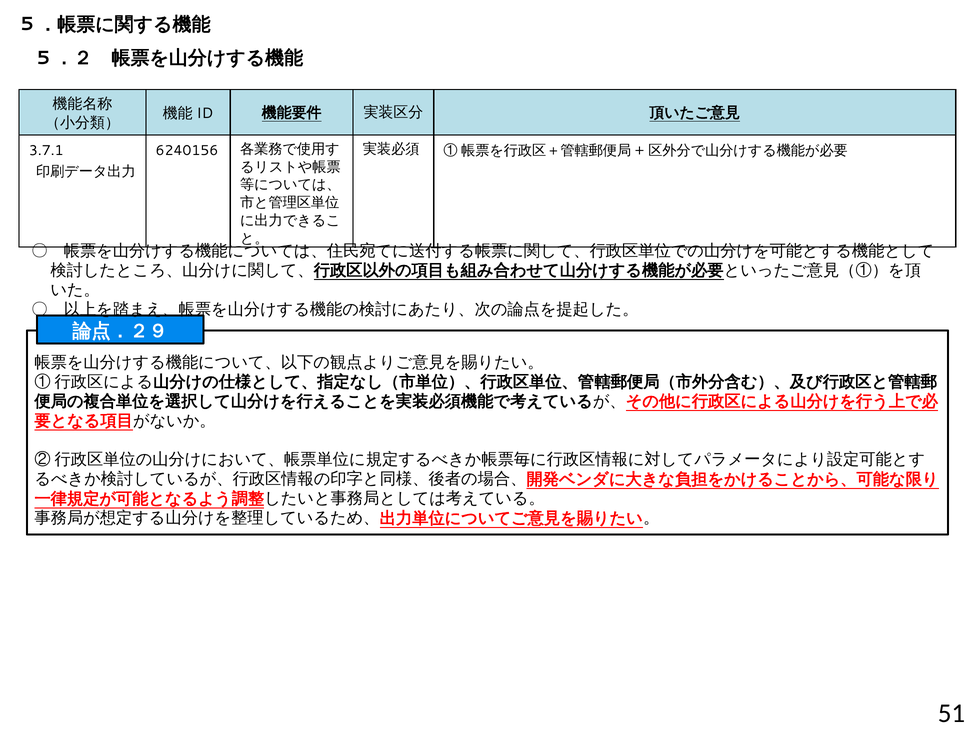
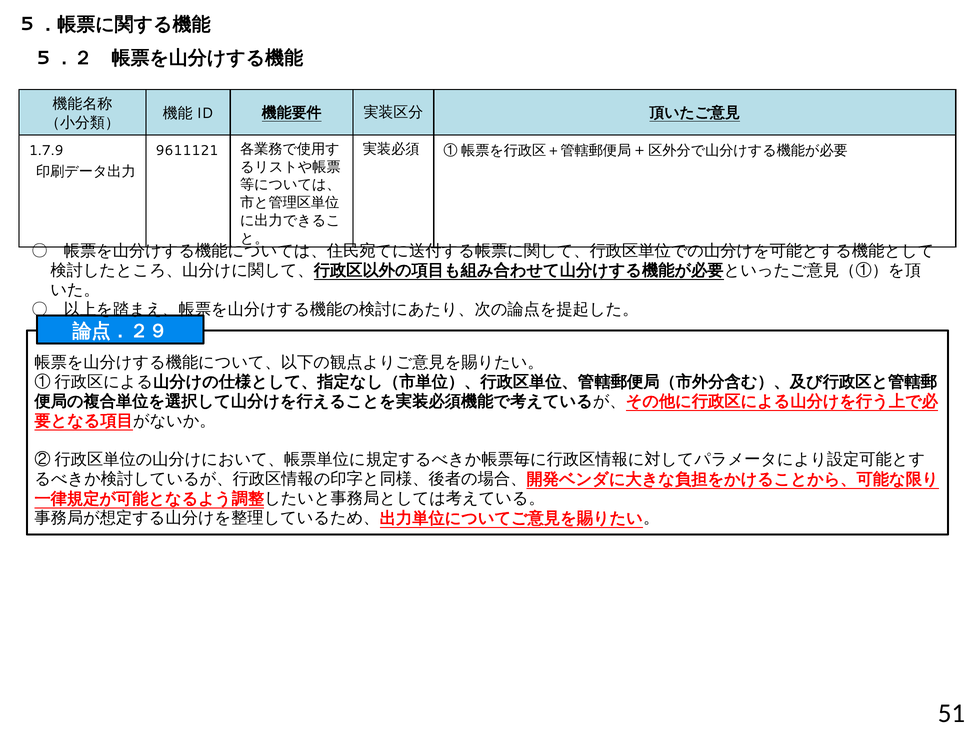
3.7.1: 3.7.1 -> 1.7.9
6240156: 6240156 -> 9611121
